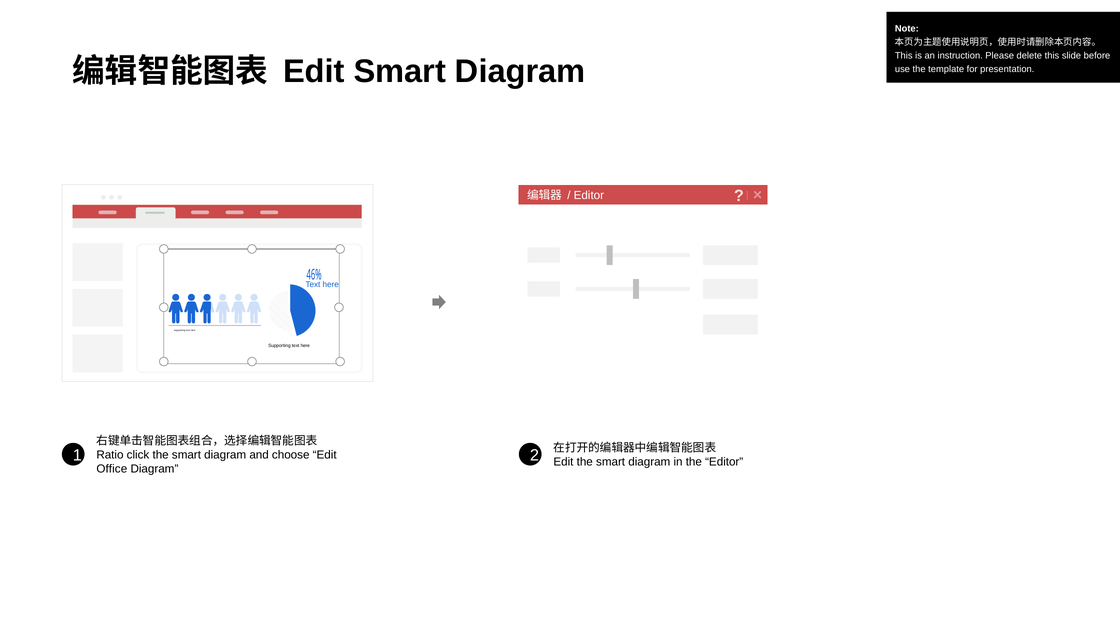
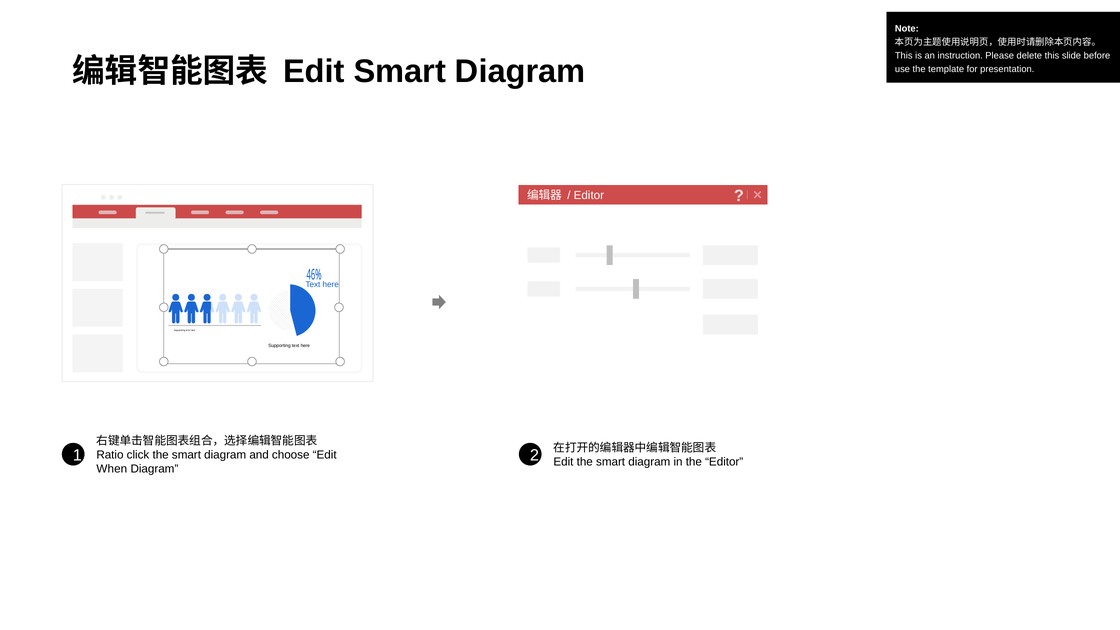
Office: Office -> When
